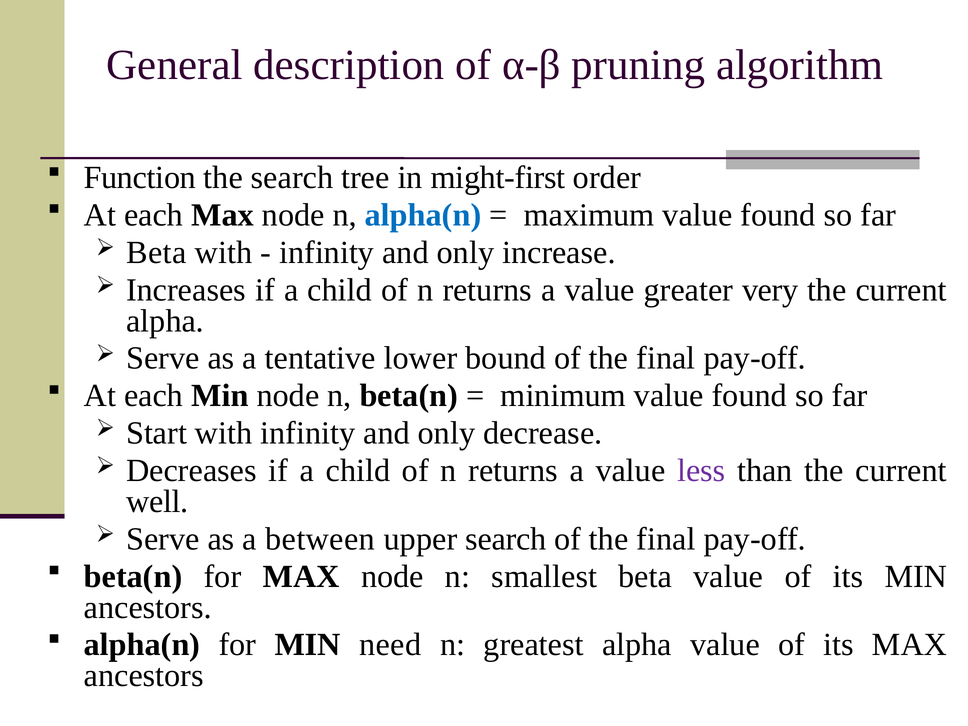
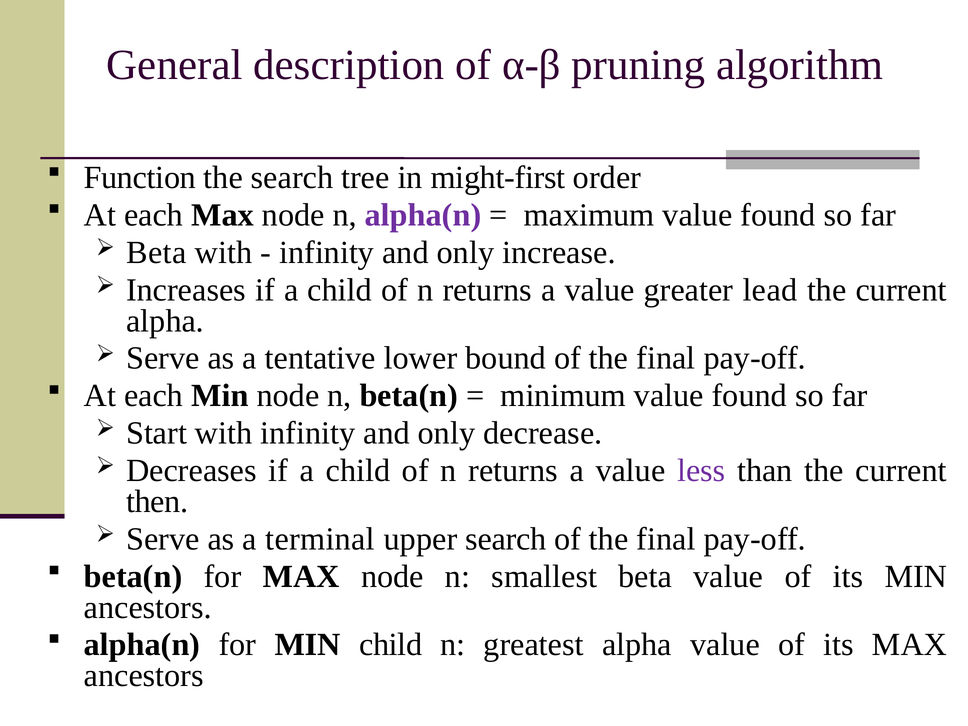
alpha(n at (423, 215) colour: blue -> purple
very: very -> lead
well: well -> then
between: between -> terminal
MIN need: need -> child
